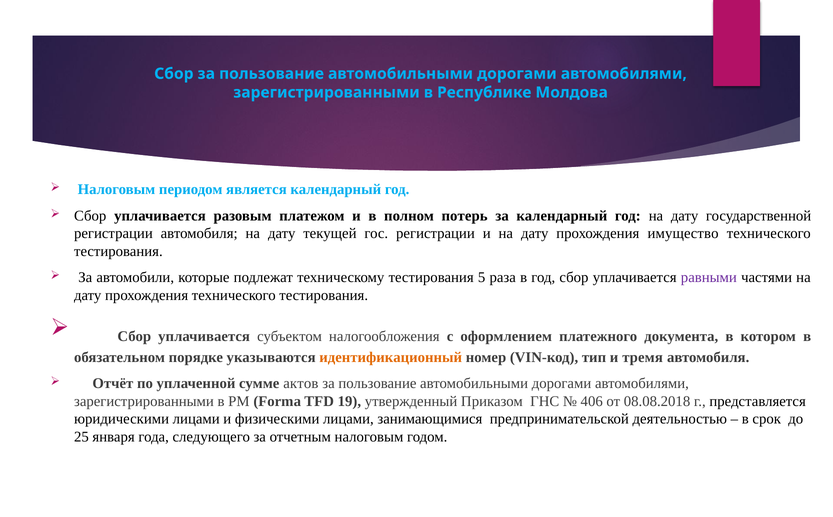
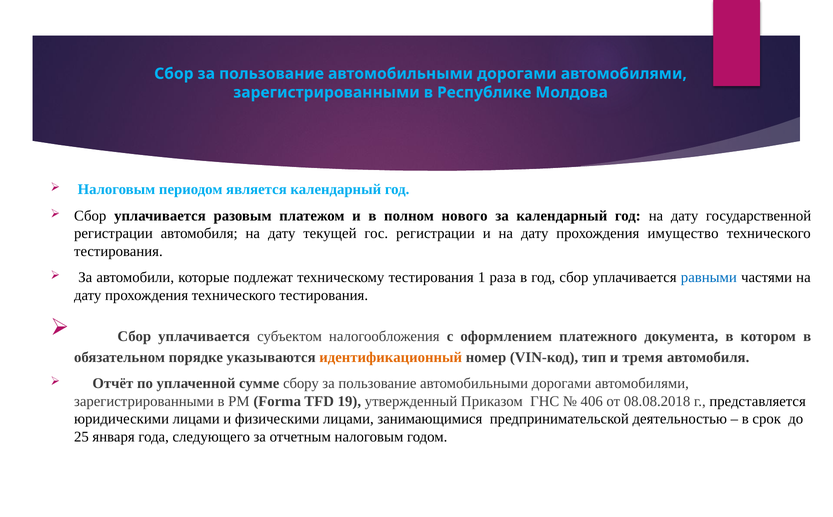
потерь: потерь -> нового
5: 5 -> 1
равными colour: purple -> blue
актов: актов -> сбору
